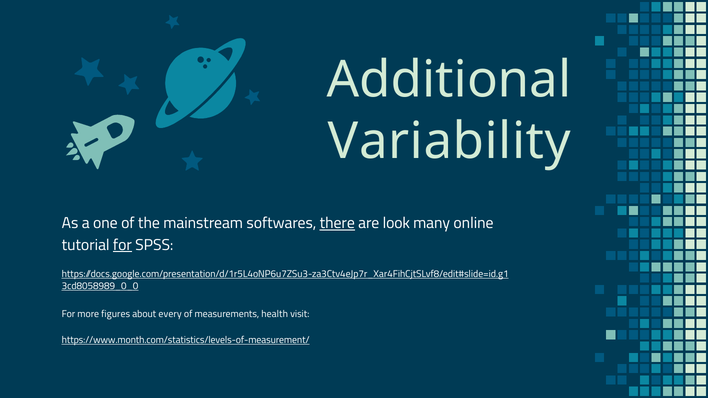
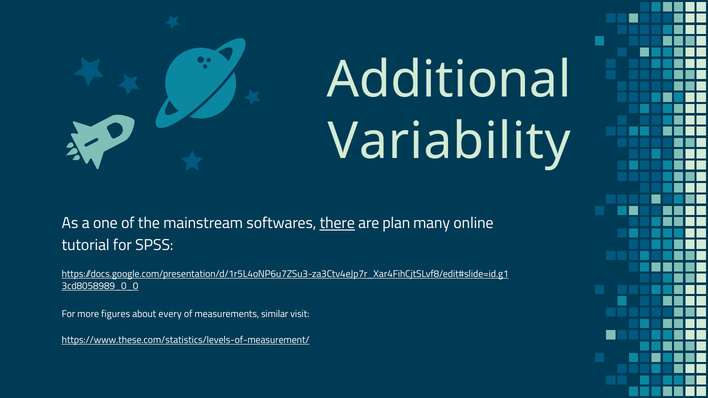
look: look -> plan
for at (122, 245) underline: present -> none
health: health -> similar
https://www.month.com/statistics/levels-of-measurement/: https://www.month.com/statistics/levels-of-measurement/ -> https://www.these.com/statistics/levels-of-measurement/
